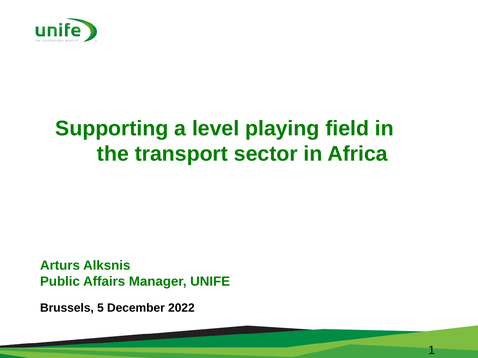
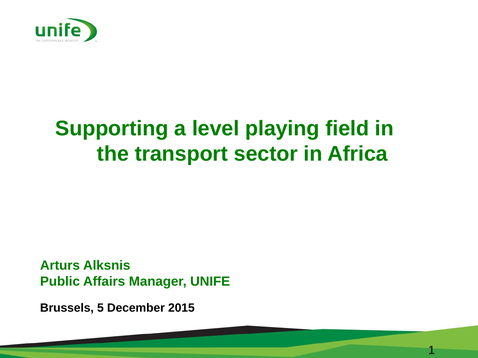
2022: 2022 -> 2015
